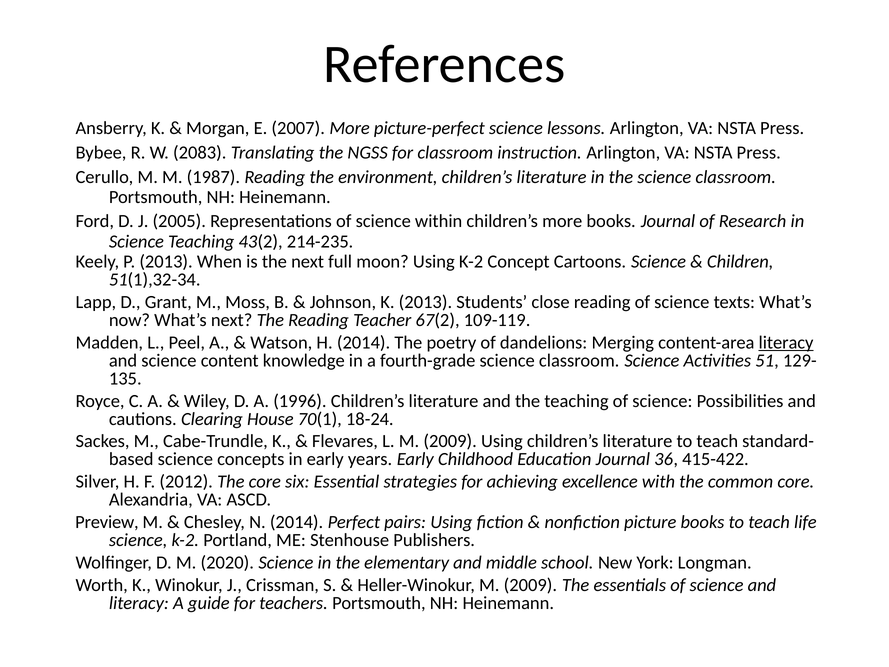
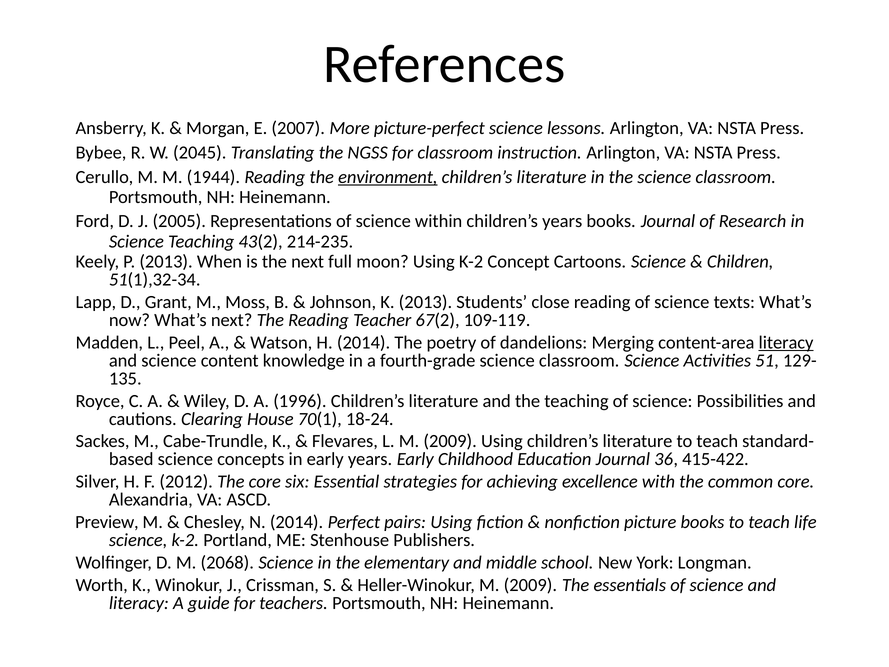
2083: 2083 -> 2045
1987: 1987 -> 1944
environment underline: none -> present
children’s more: more -> years
2020: 2020 -> 2068
